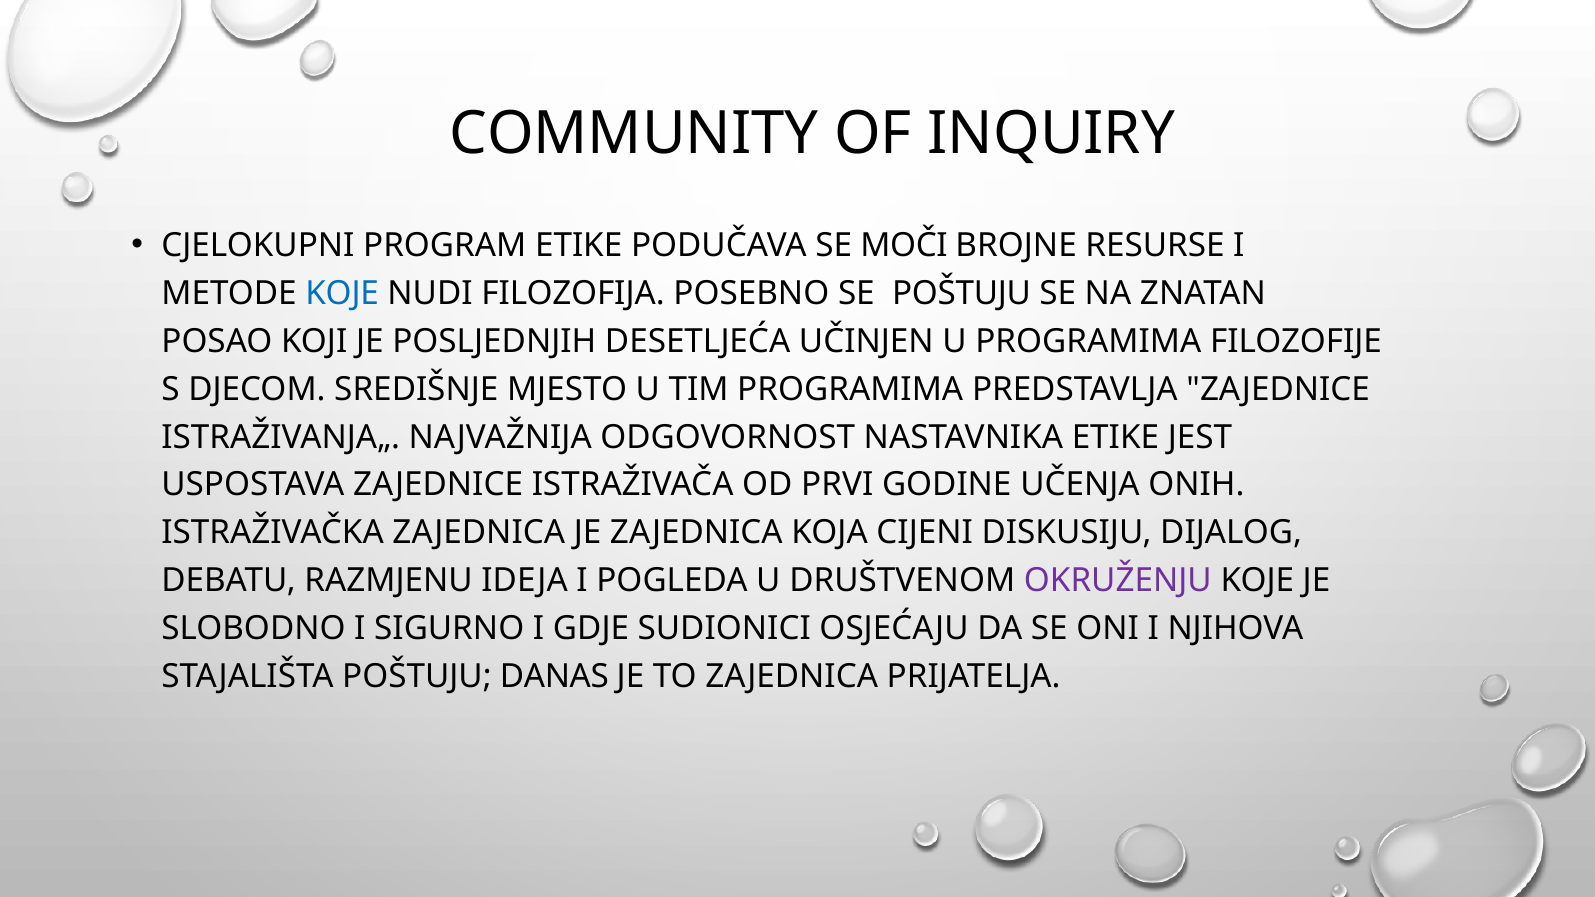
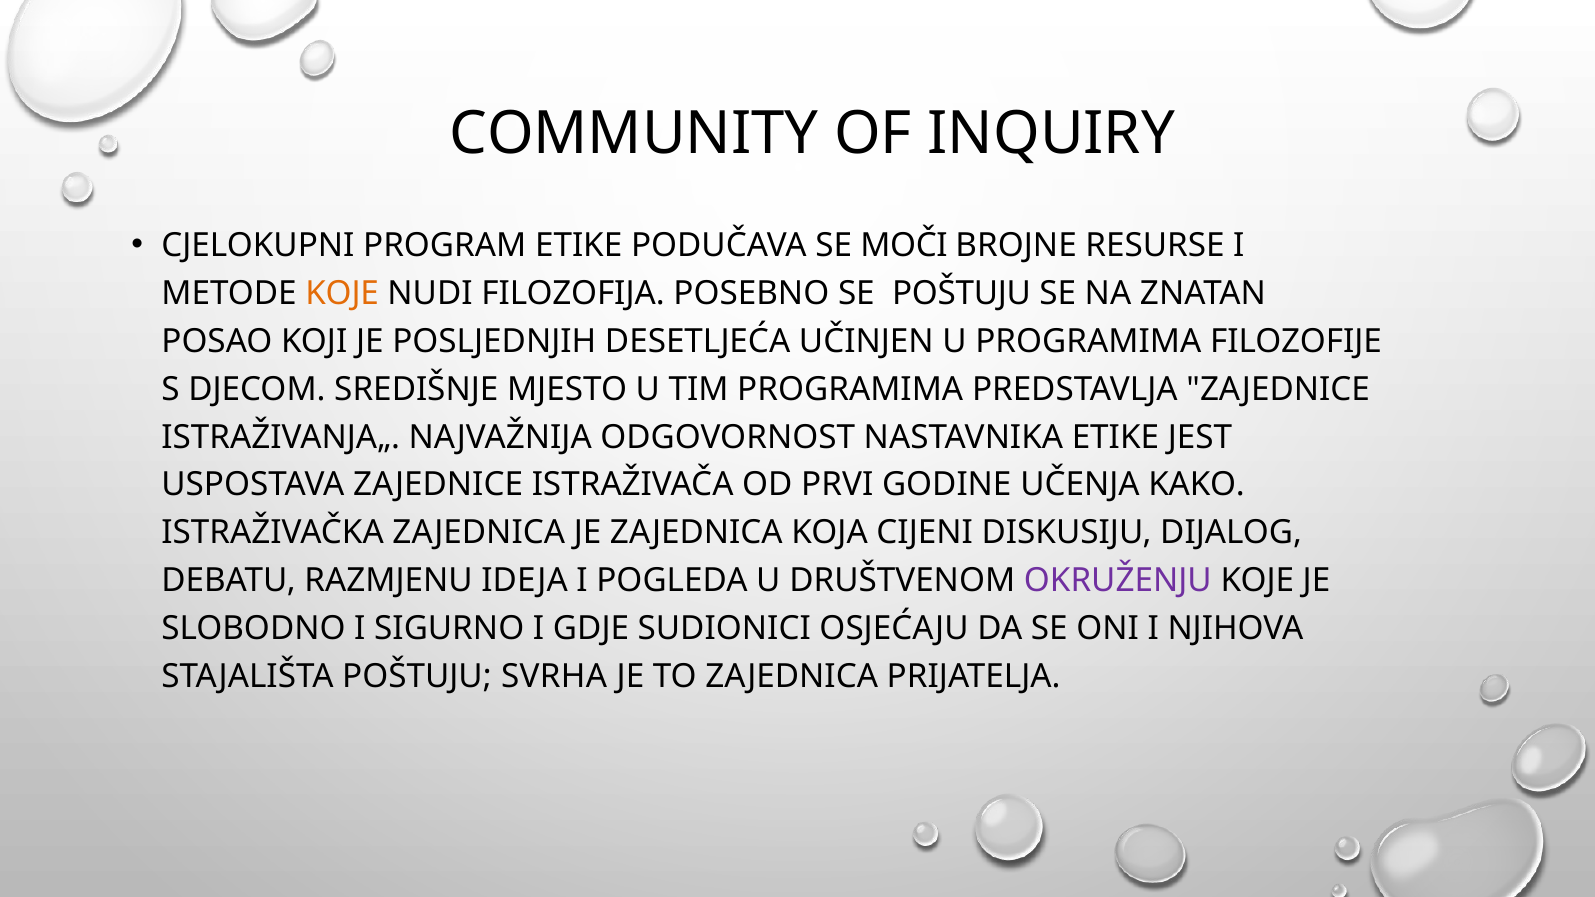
KOJE at (342, 294) colour: blue -> orange
ONIH: ONIH -> KAKO
DANAS: DANAS -> SVRHA
